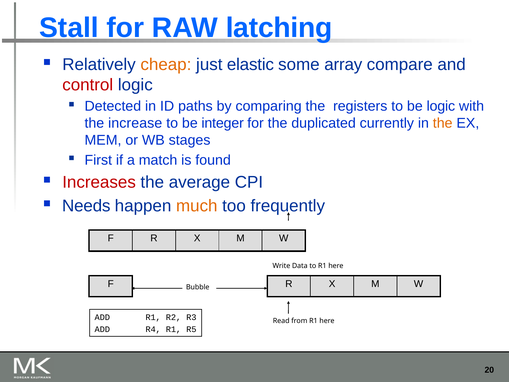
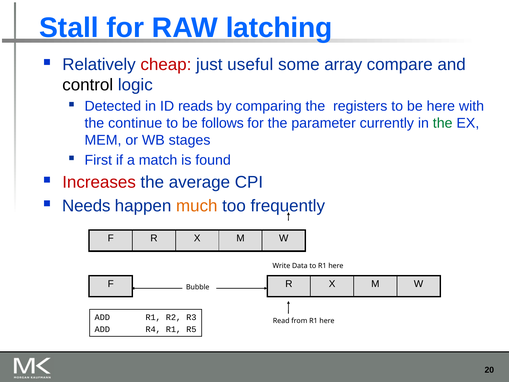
cheap colour: orange -> red
elastic: elastic -> useful
control colour: red -> black
paths: paths -> reads
be logic: logic -> here
increase: increase -> continue
integer: integer -> follows
duplicated: duplicated -> parameter
the at (443, 123) colour: orange -> green
